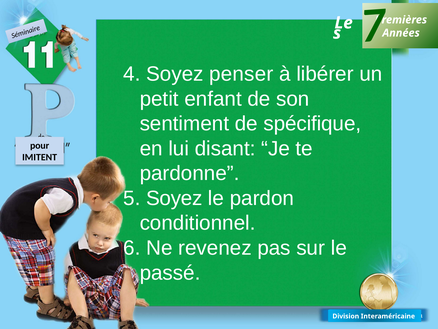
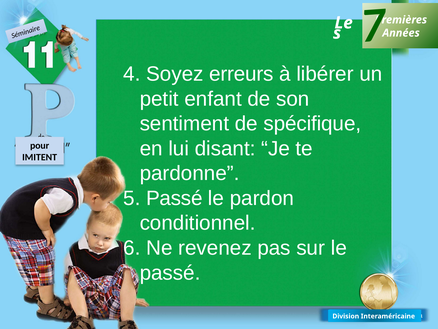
penser: penser -> erreurs
5 Soyez: Soyez -> Passé
